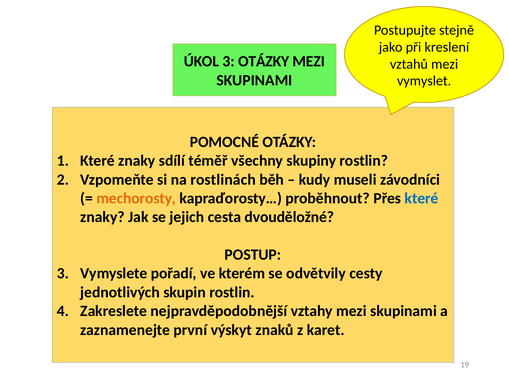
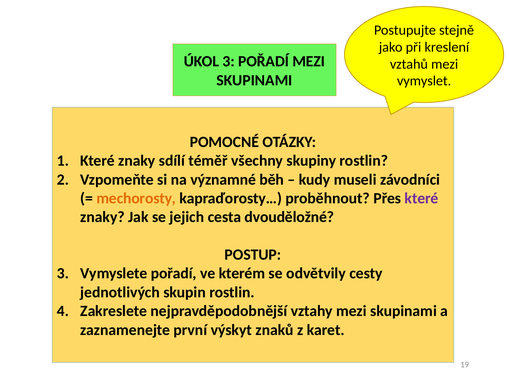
3 OTÁZKY: OTÁZKY -> POŘADÍ
rostlinách: rostlinách -> významné
které at (422, 198) colour: blue -> purple
